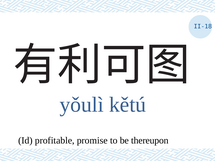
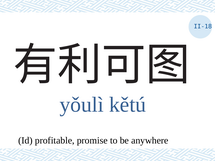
thereupon: thereupon -> anywhere
